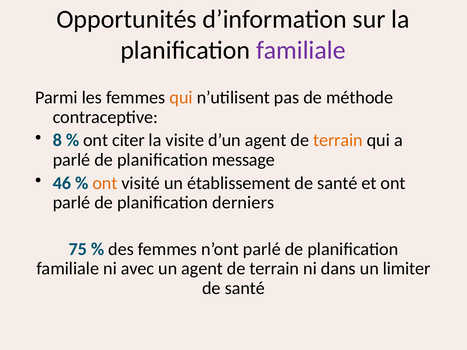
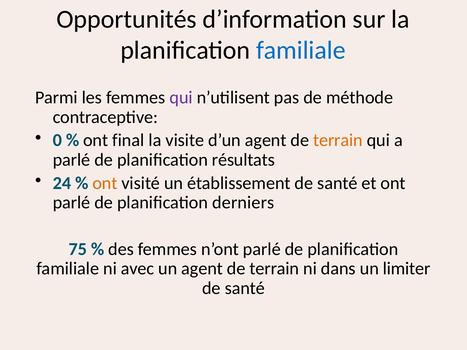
familiale at (301, 50) colour: purple -> blue
qui at (181, 98) colour: orange -> purple
8: 8 -> 0
citer: citer -> final
message: message -> résultats
46: 46 -> 24
